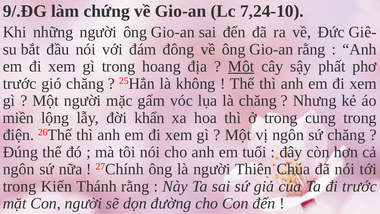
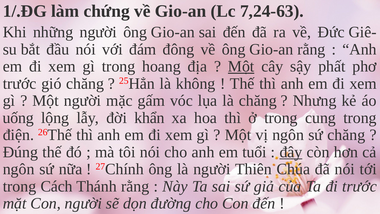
9/.ĐG: 9/.ĐG -> 1/.ĐG
7,24-10: 7,24-10 -> 7,24-63
miền: miền -> uống
đây underline: none -> present
Kiến: Kiến -> Cách
